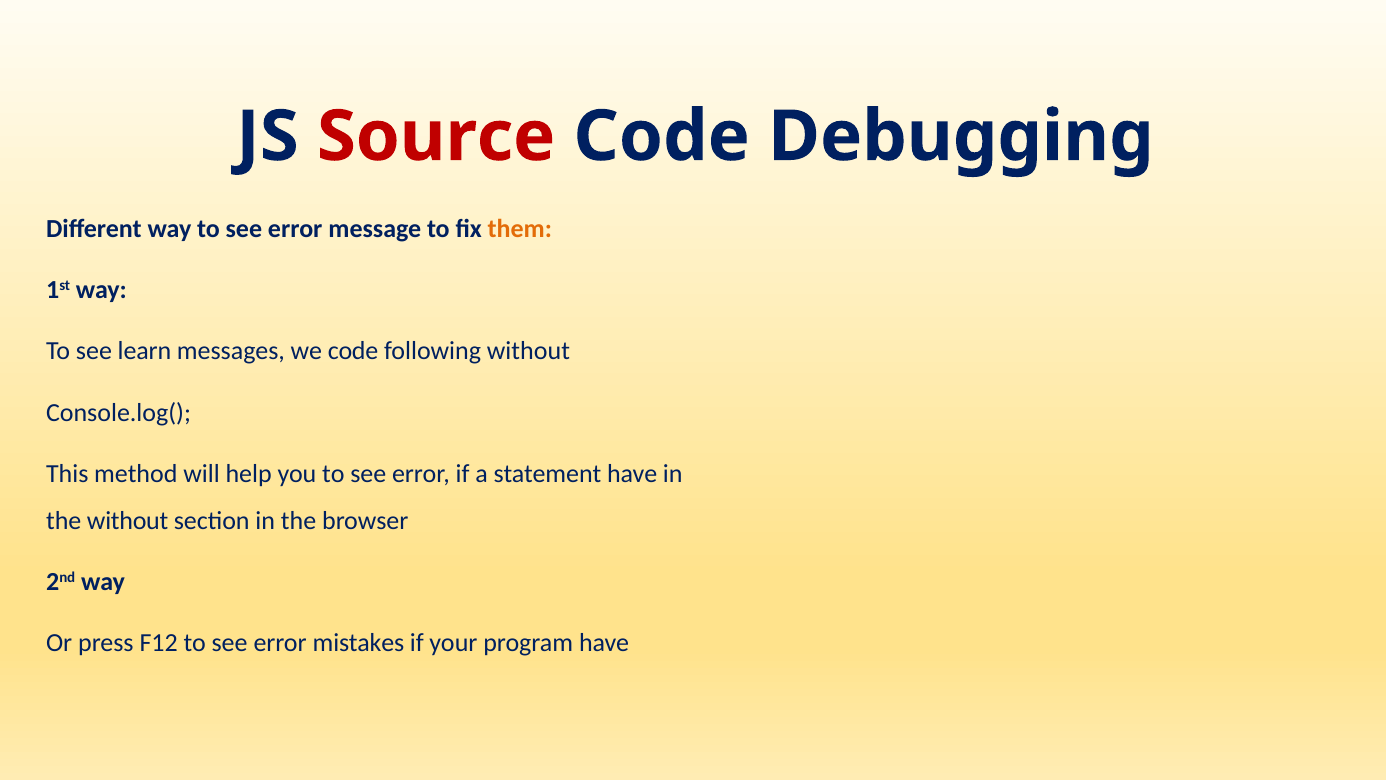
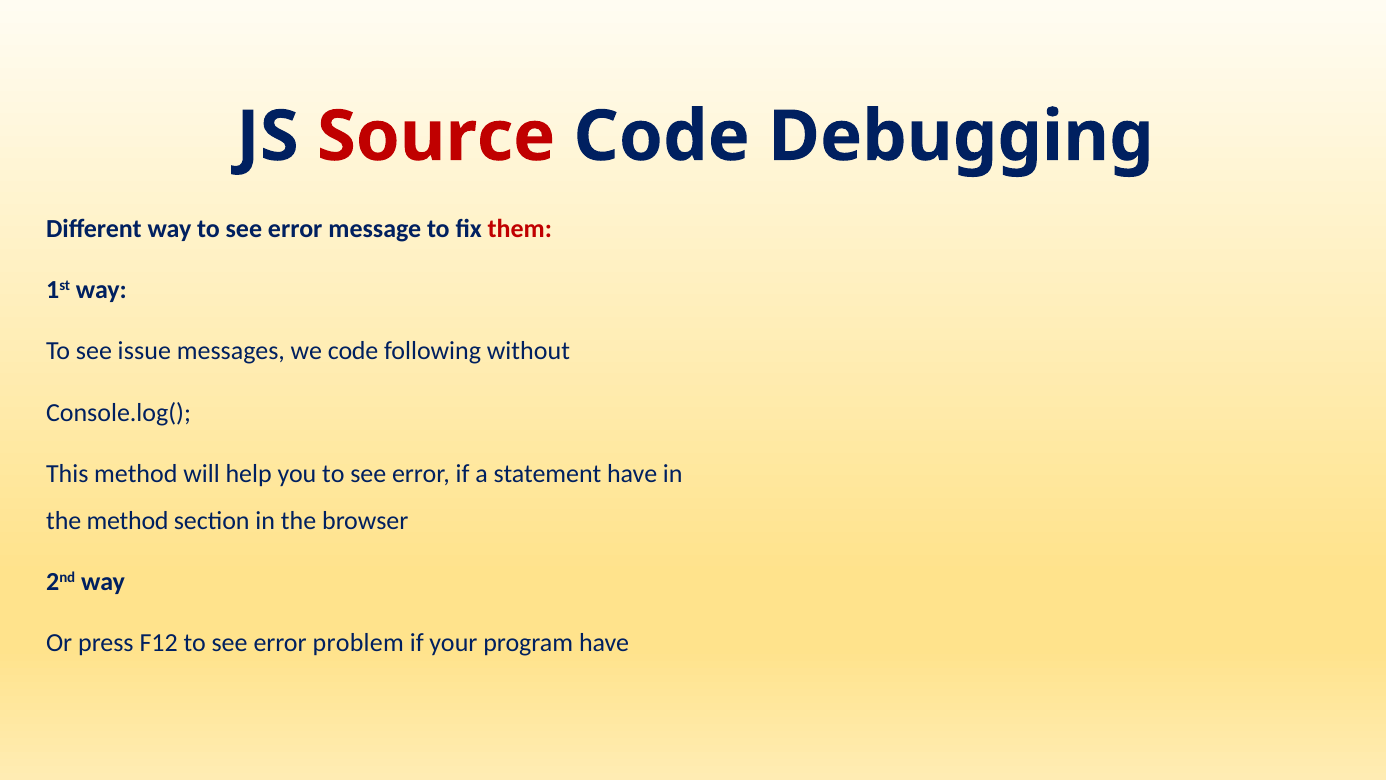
them colour: orange -> red
learn: learn -> issue
the without: without -> method
mistakes: mistakes -> problem
